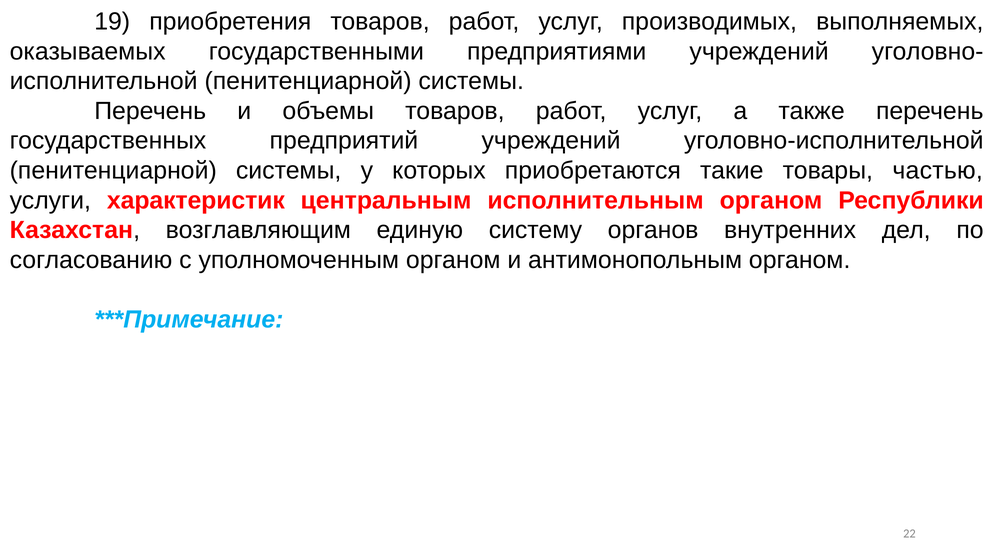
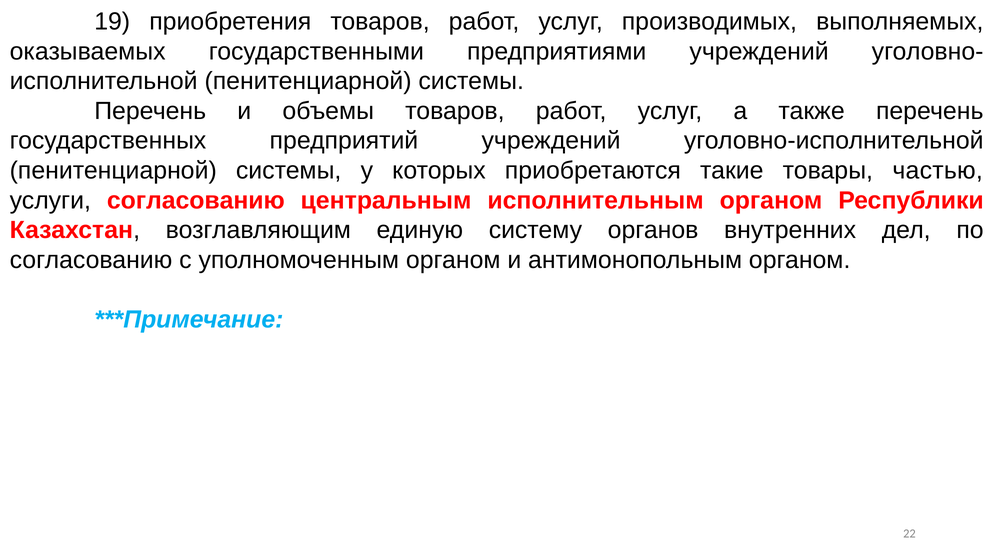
услуги характеристик: характеристик -> согласованию
